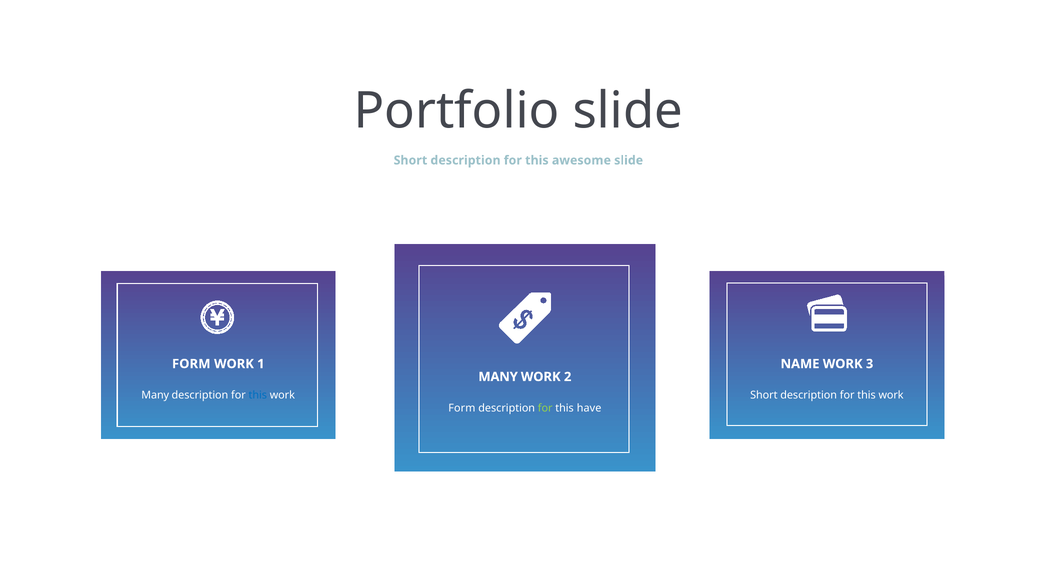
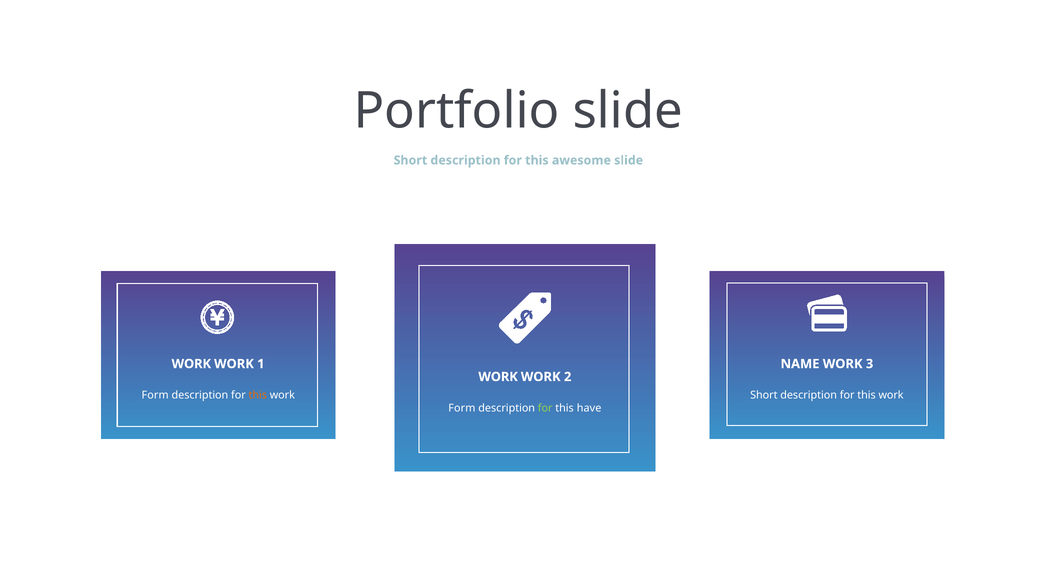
FORM at (191, 363): FORM -> WORK
MANY at (498, 376): MANY -> WORK
Many at (155, 395): Many -> Form
this at (258, 395) colour: blue -> orange
